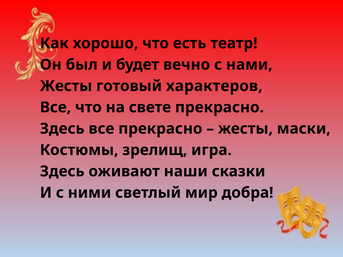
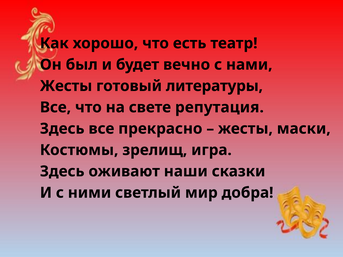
характеров: характеров -> литературы
свете прекрасно: прекрасно -> репутация
